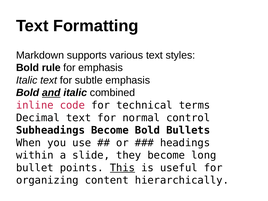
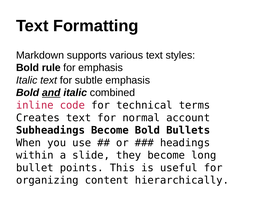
Decimal: Decimal -> Creates
control: control -> account
This underline: present -> none
